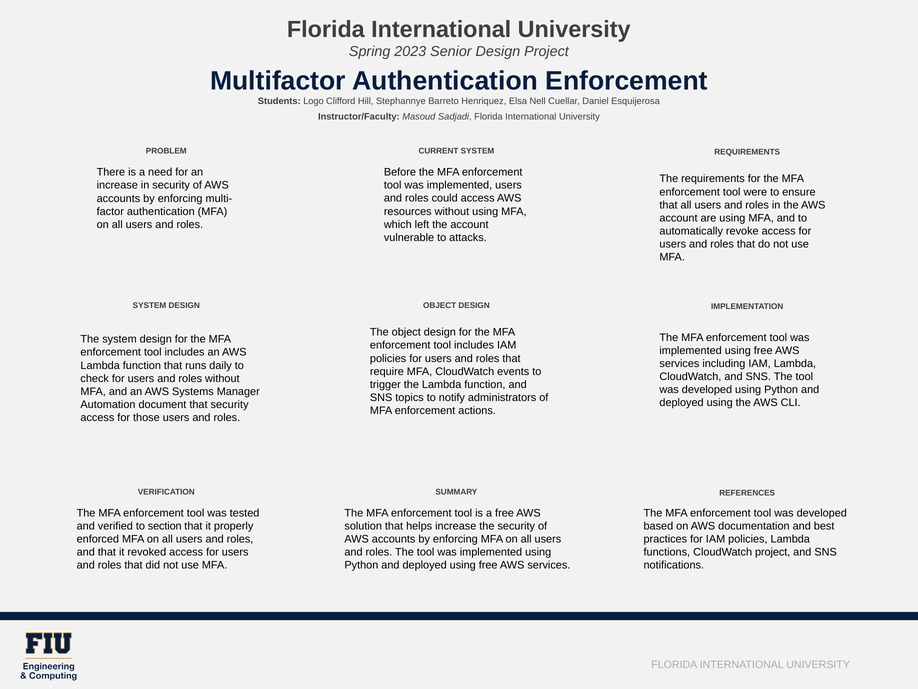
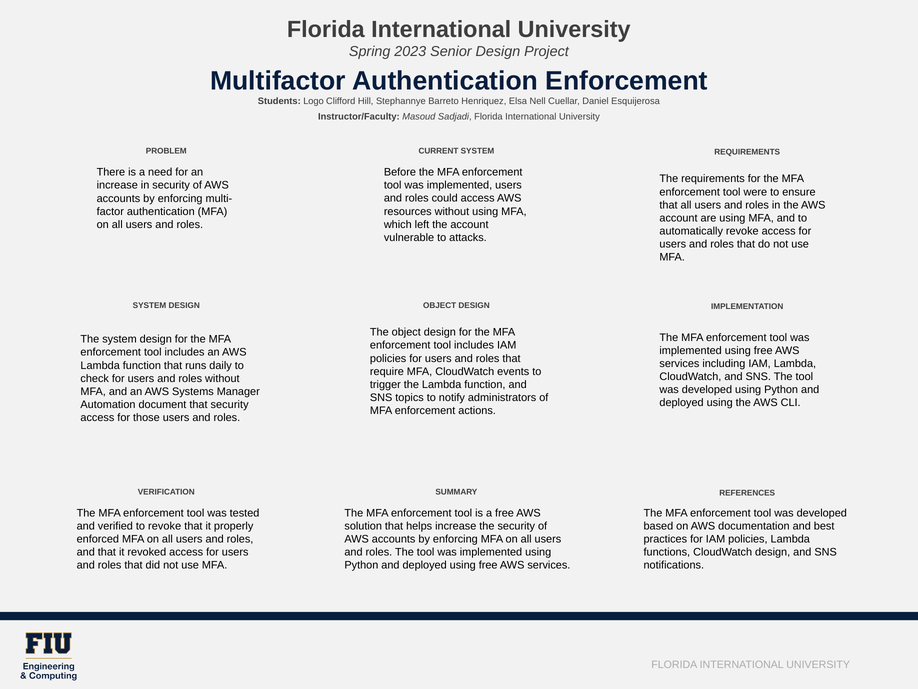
to section: section -> revoke
CloudWatch project: project -> design
